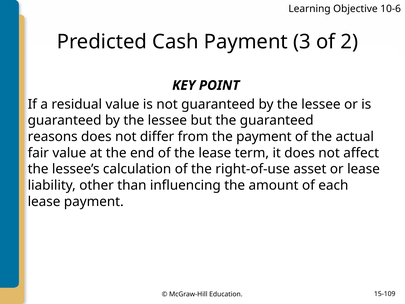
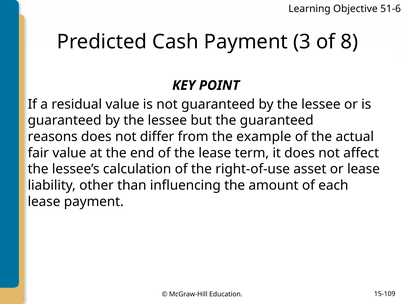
10-6: 10-6 -> 51-6
2: 2 -> 8
the payment: payment -> example
